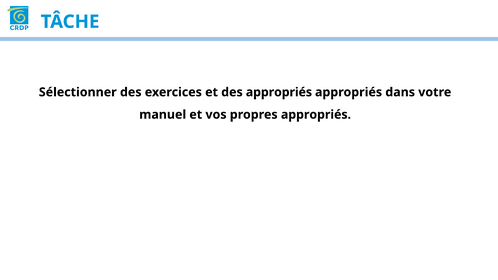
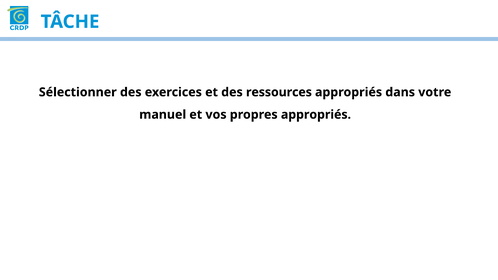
des appropriés: appropriés -> ressources
